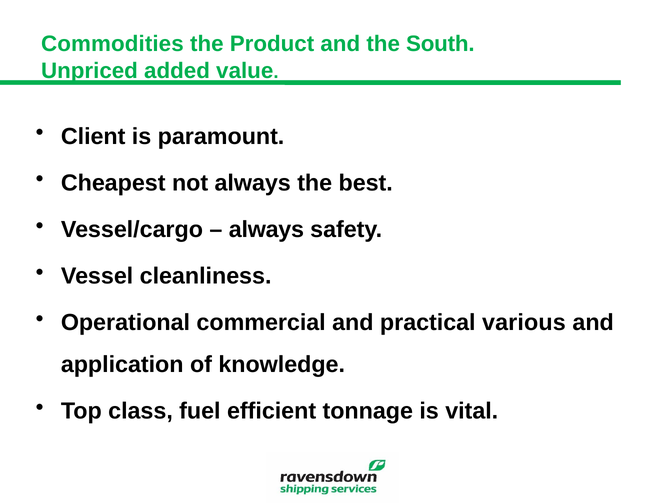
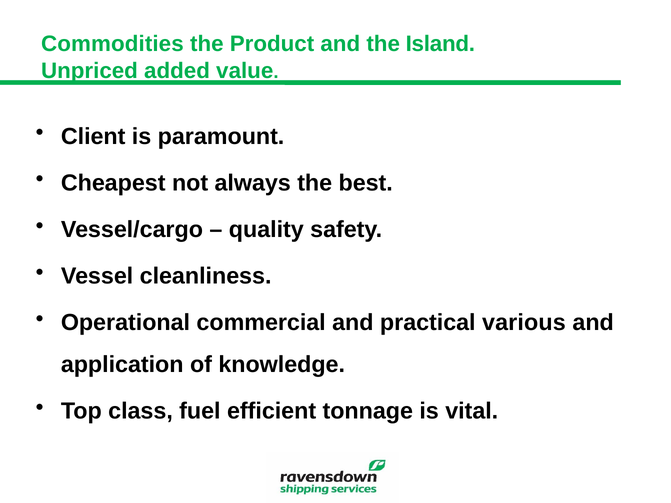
South: South -> Island
always at (266, 230): always -> quality
